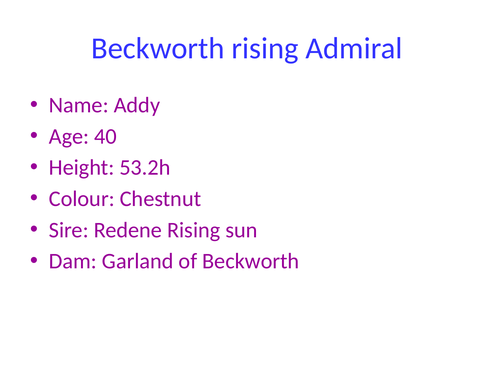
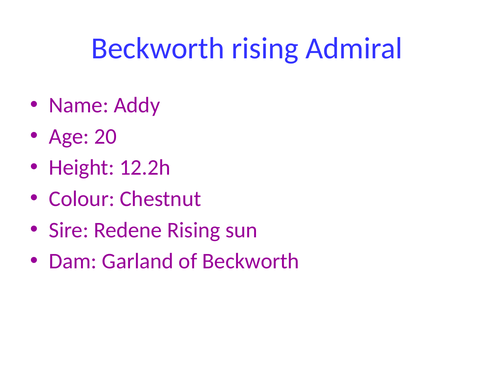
40: 40 -> 20
53.2h: 53.2h -> 12.2h
